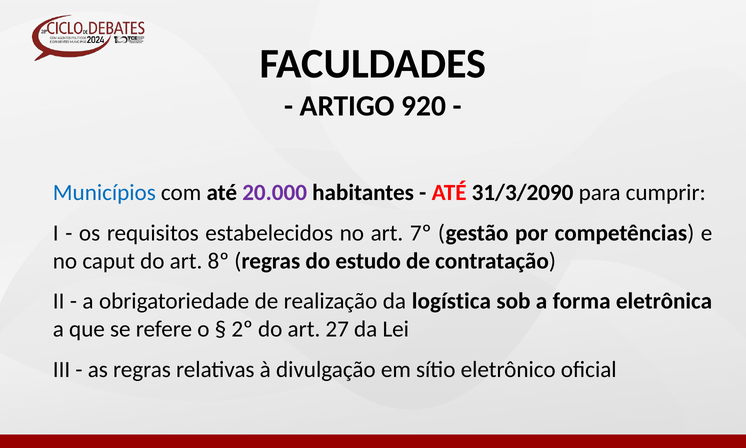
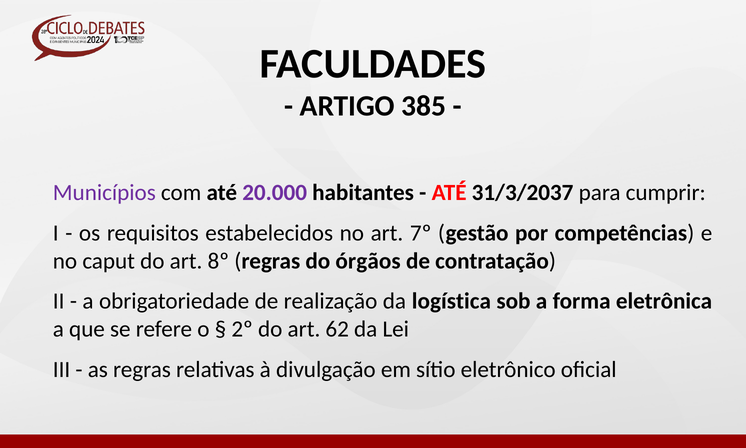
920: 920 -> 385
Municípios colour: blue -> purple
31/3/2090: 31/3/2090 -> 31/3/2037
estudo: estudo -> órgãos
27: 27 -> 62
